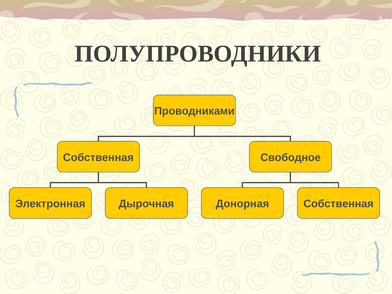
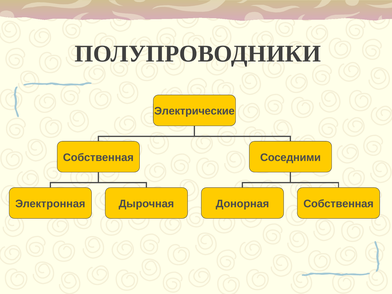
Проводниками: Проводниками -> Электрические
Свободное: Свободное -> Соседними
